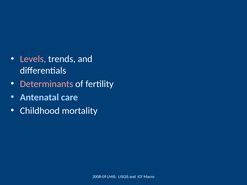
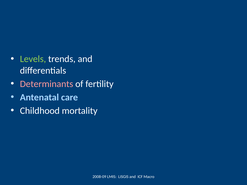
Levels colour: pink -> light green
